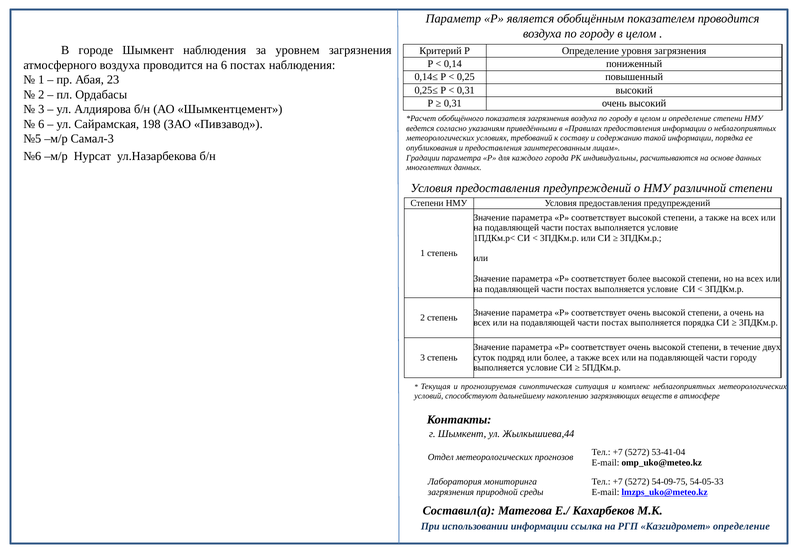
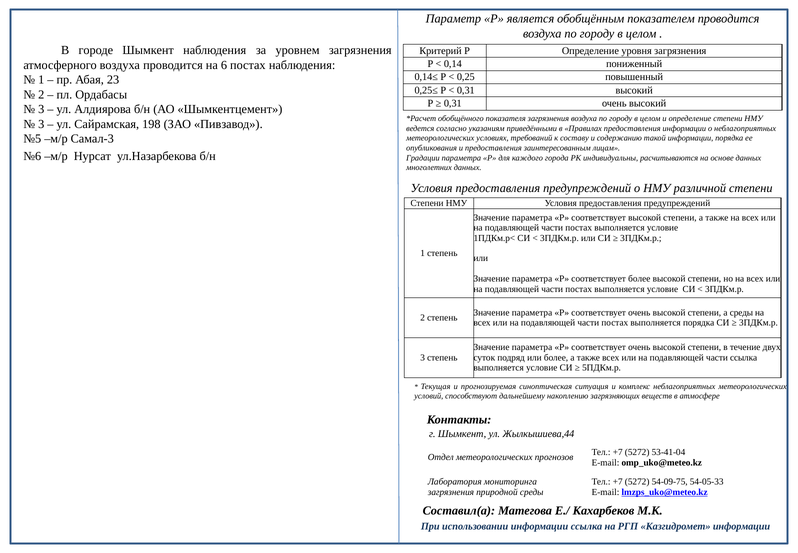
6 at (41, 124): 6 -> 3
а очень: очень -> среды
части городу: городу -> ссылка
Казгидромет определение: определение -> информации
